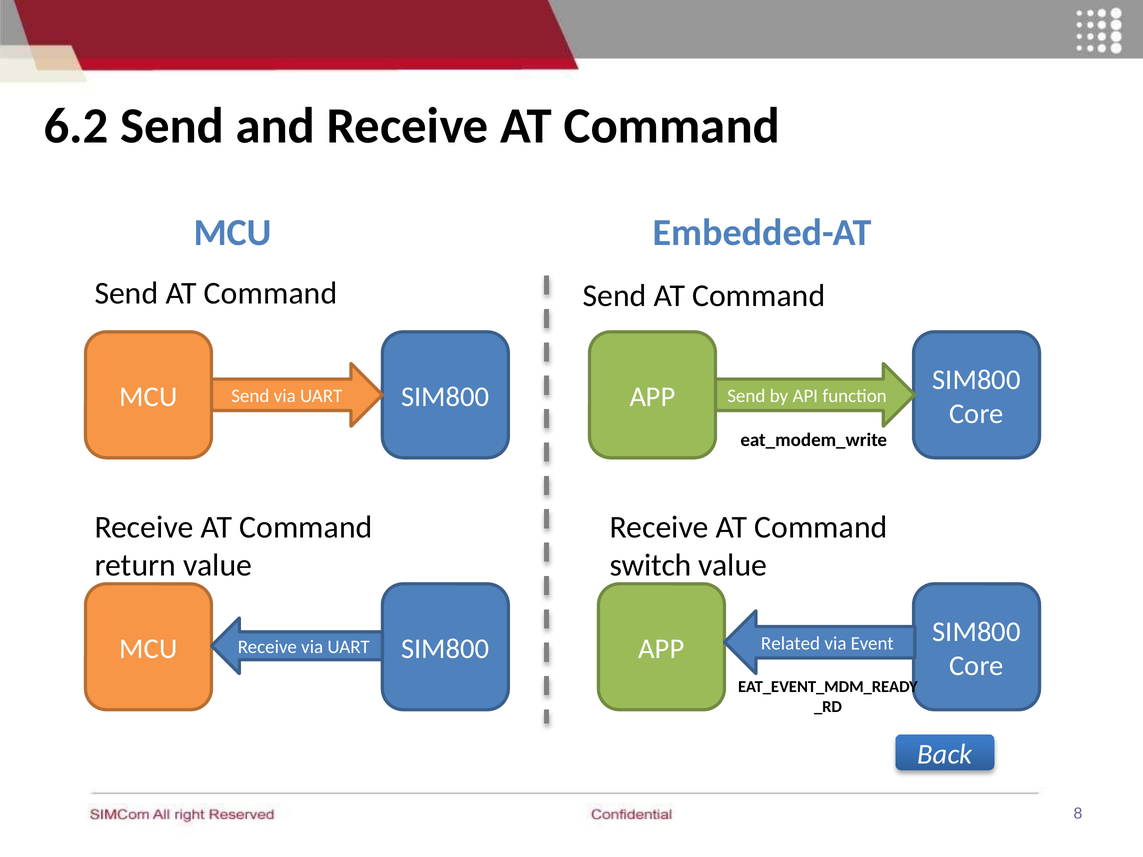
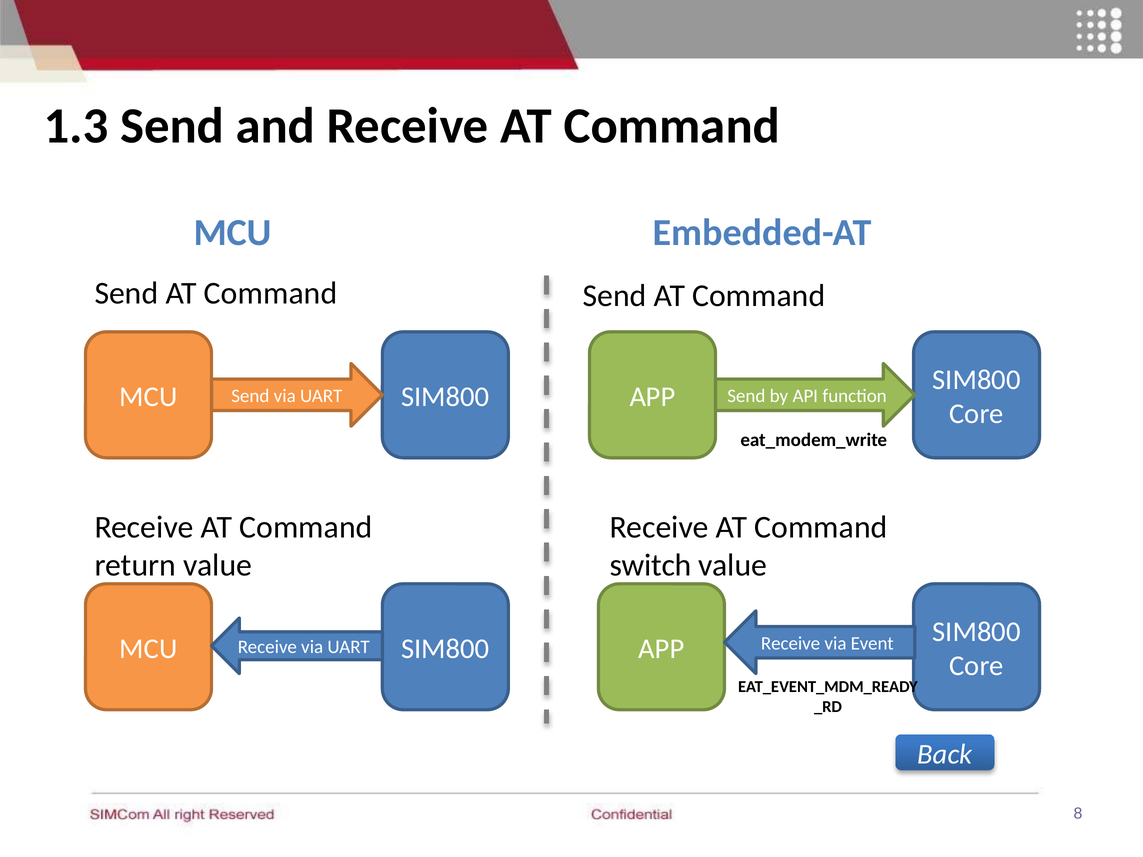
6.2: 6.2 -> 1.3
UART Related: Related -> Receive
